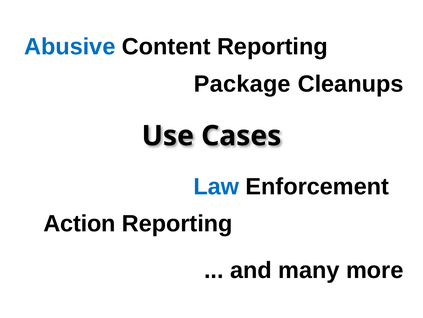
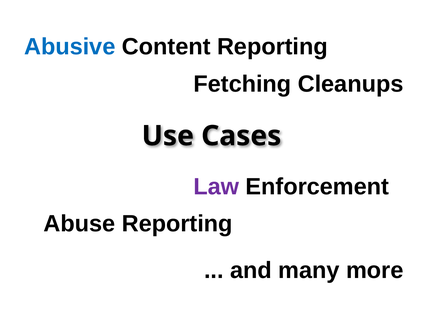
Package: Package -> Fetching
Law colour: blue -> purple
Action: Action -> Abuse
